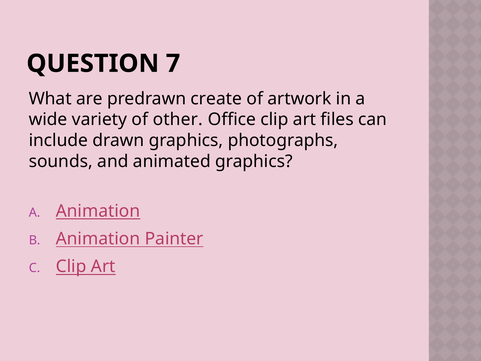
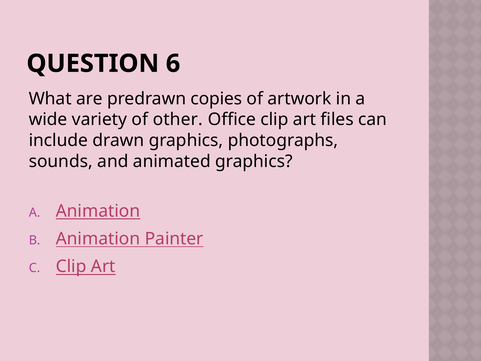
7: 7 -> 6
create: create -> copies
